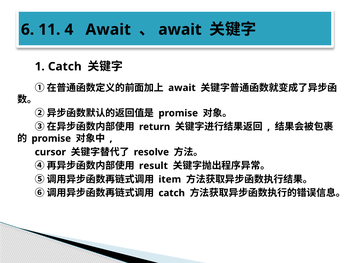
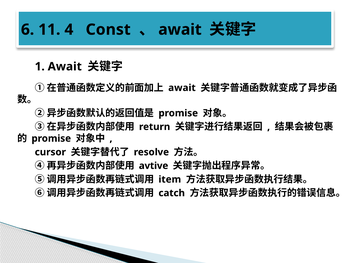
4 Await: Await -> Const
1 Catch: Catch -> Await
result: result -> avtive
